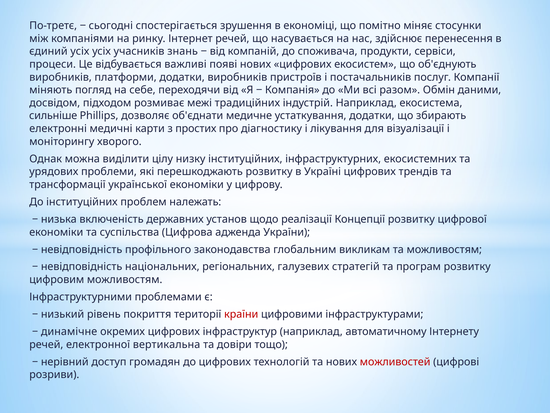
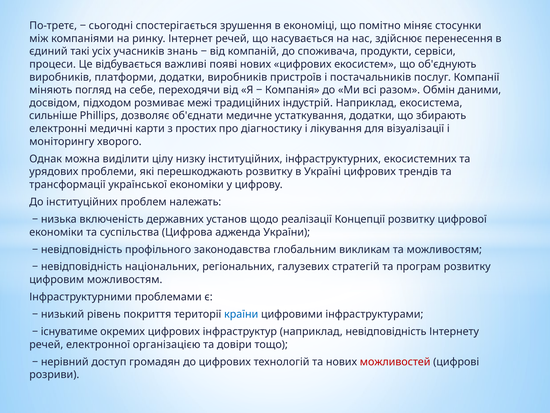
єдиний усіх: усіх -> такі
країни colour: red -> blue
динамічне: динамічне -> існуватиме
наприклад автоматичному: автоматичному -> невідповідність
вертикальна: вертикальна -> організацією
